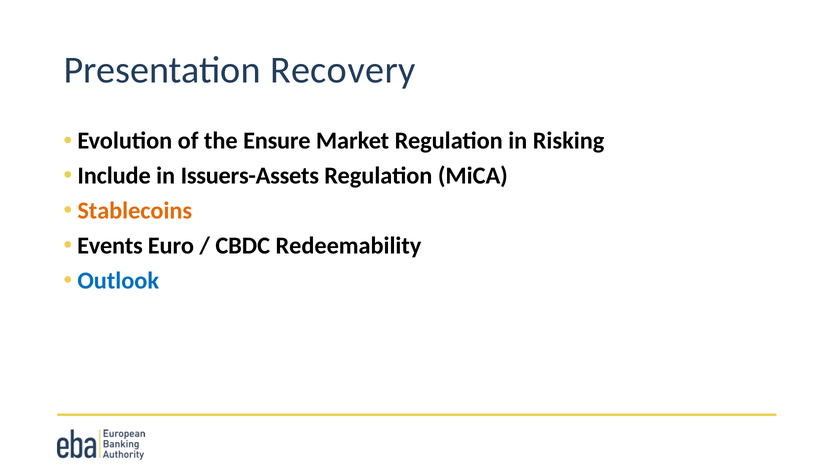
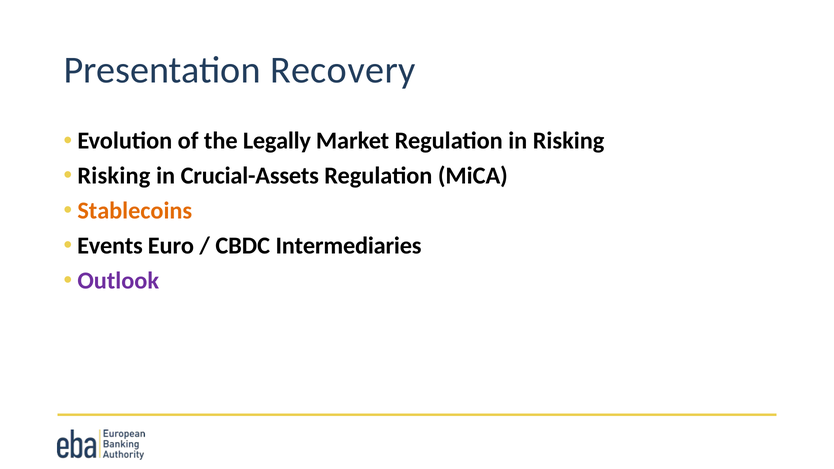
Ensure: Ensure -> Legally
Include at (114, 176): Include -> Risking
Issuers-Assets: Issuers-Assets -> Crucial-Assets
Redeemability: Redeemability -> Intermediaries
Outlook colour: blue -> purple
